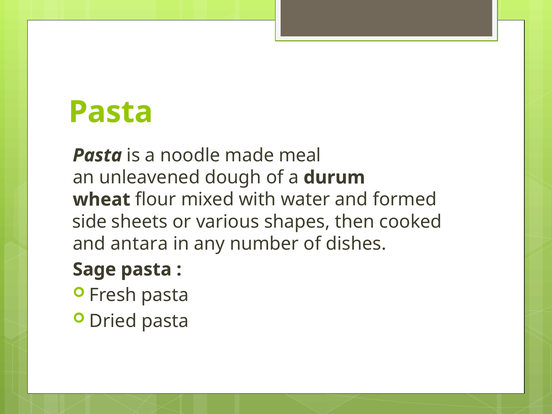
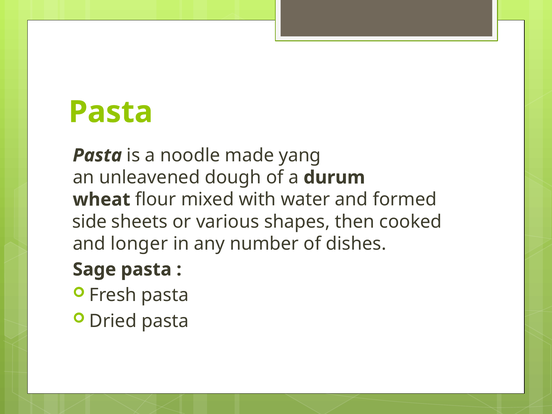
meal: meal -> yang
antara: antara -> longer
